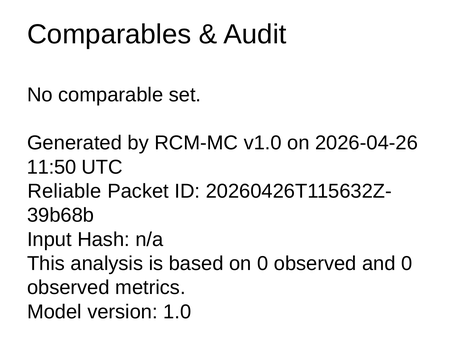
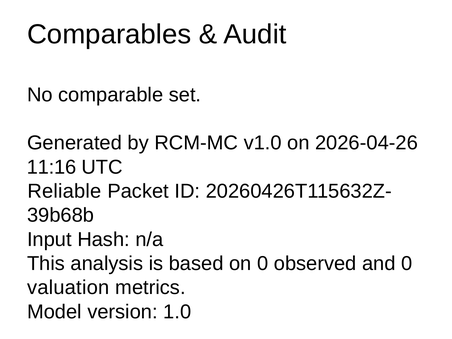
11:50: 11:50 -> 11:16
observed at (68, 288): observed -> valuation
